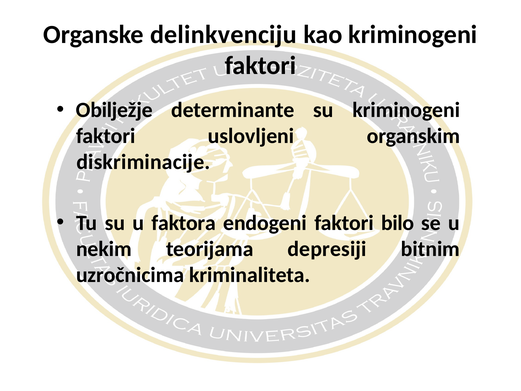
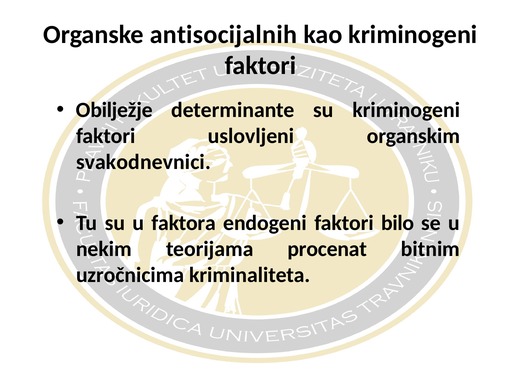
delinkvenciju: delinkvenciju -> antisocijalnih
diskriminacije: diskriminacije -> svakodnevnici
depresiji: depresiji -> procenat
